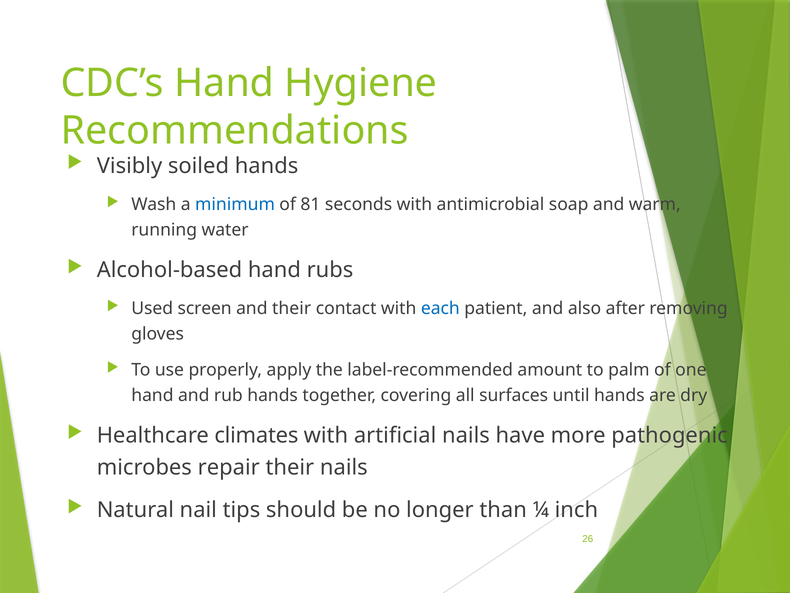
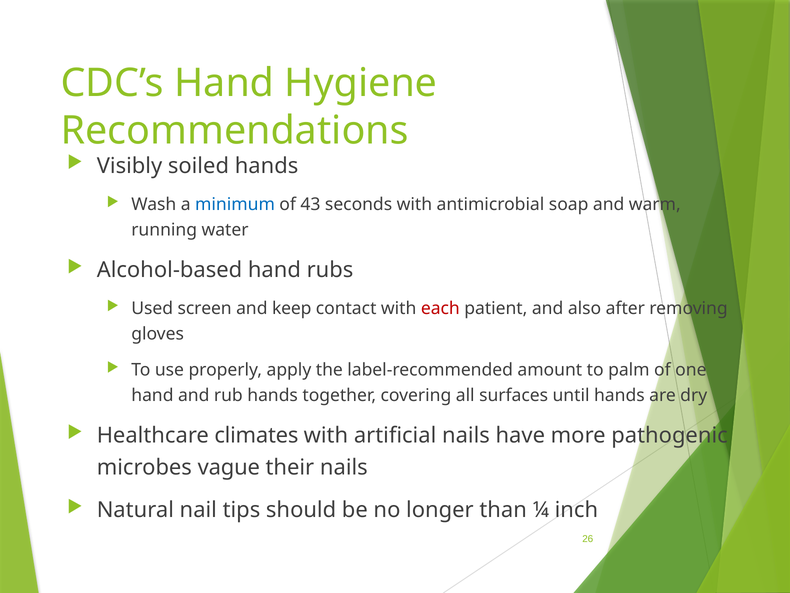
81: 81 -> 43
and their: their -> keep
each colour: blue -> red
repair: repair -> vague
